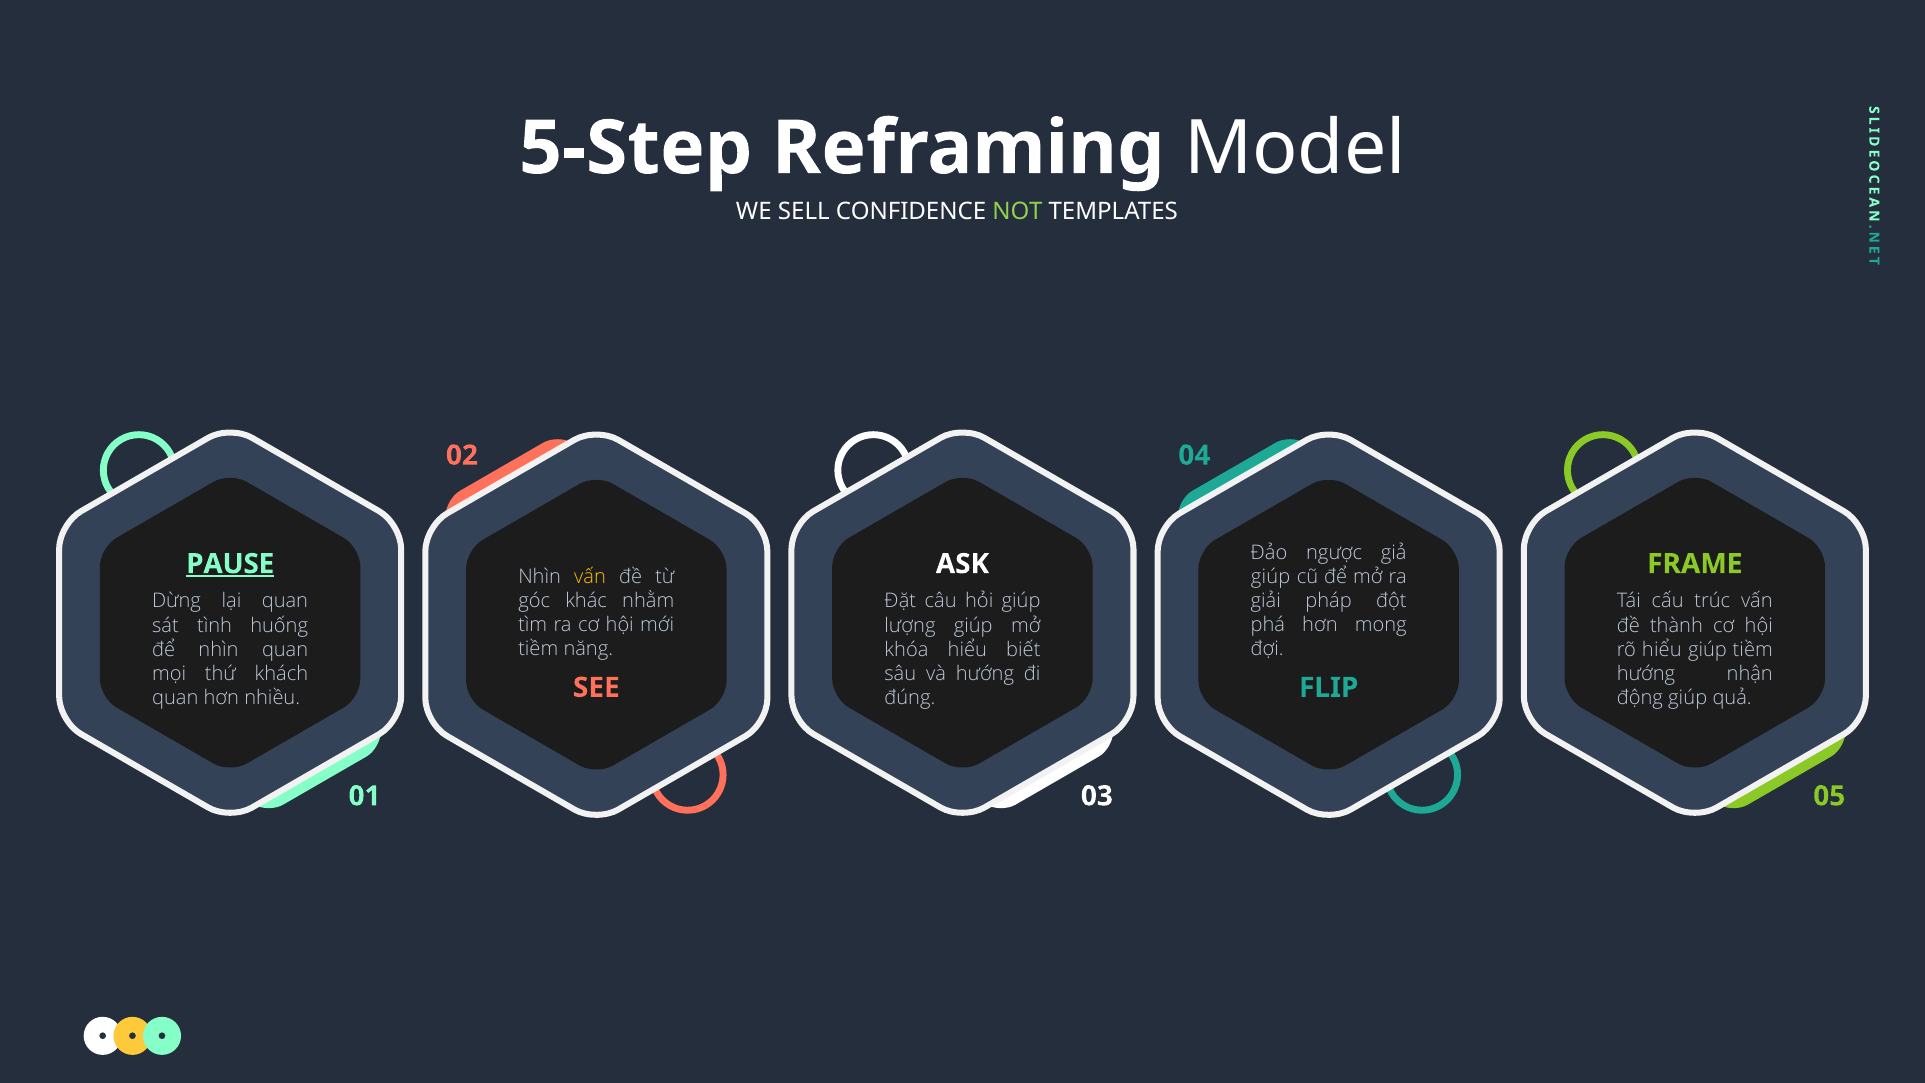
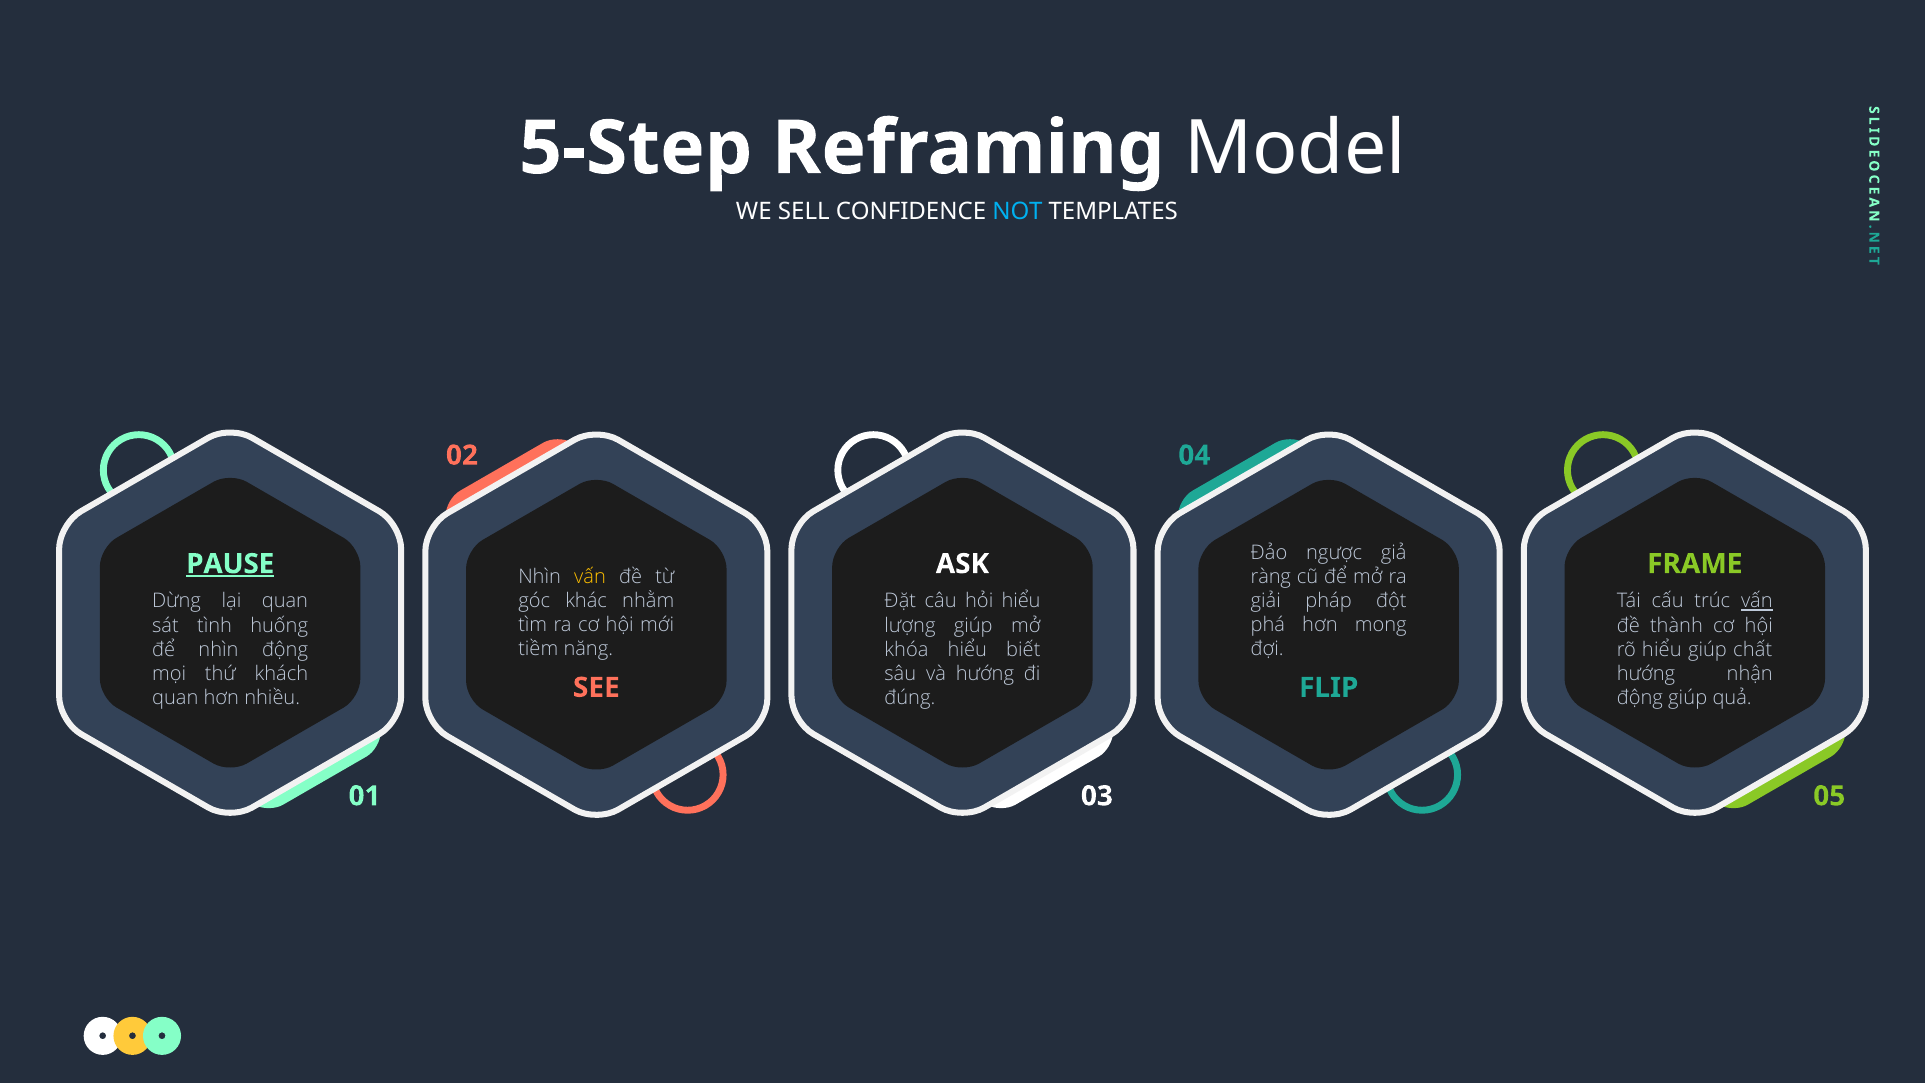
NOT colour: light green -> light blue
giúp at (1271, 577): giúp -> ràng
hỏi giúp: giúp -> hiểu
vấn at (1757, 601) underline: none -> present
nhìn quan: quan -> động
giúp tiềm: tiềm -> chất
